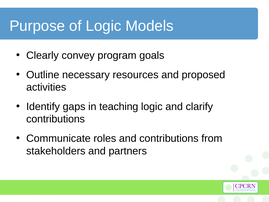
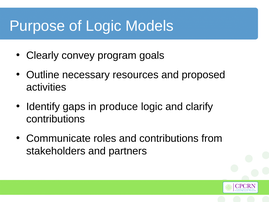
teaching: teaching -> produce
